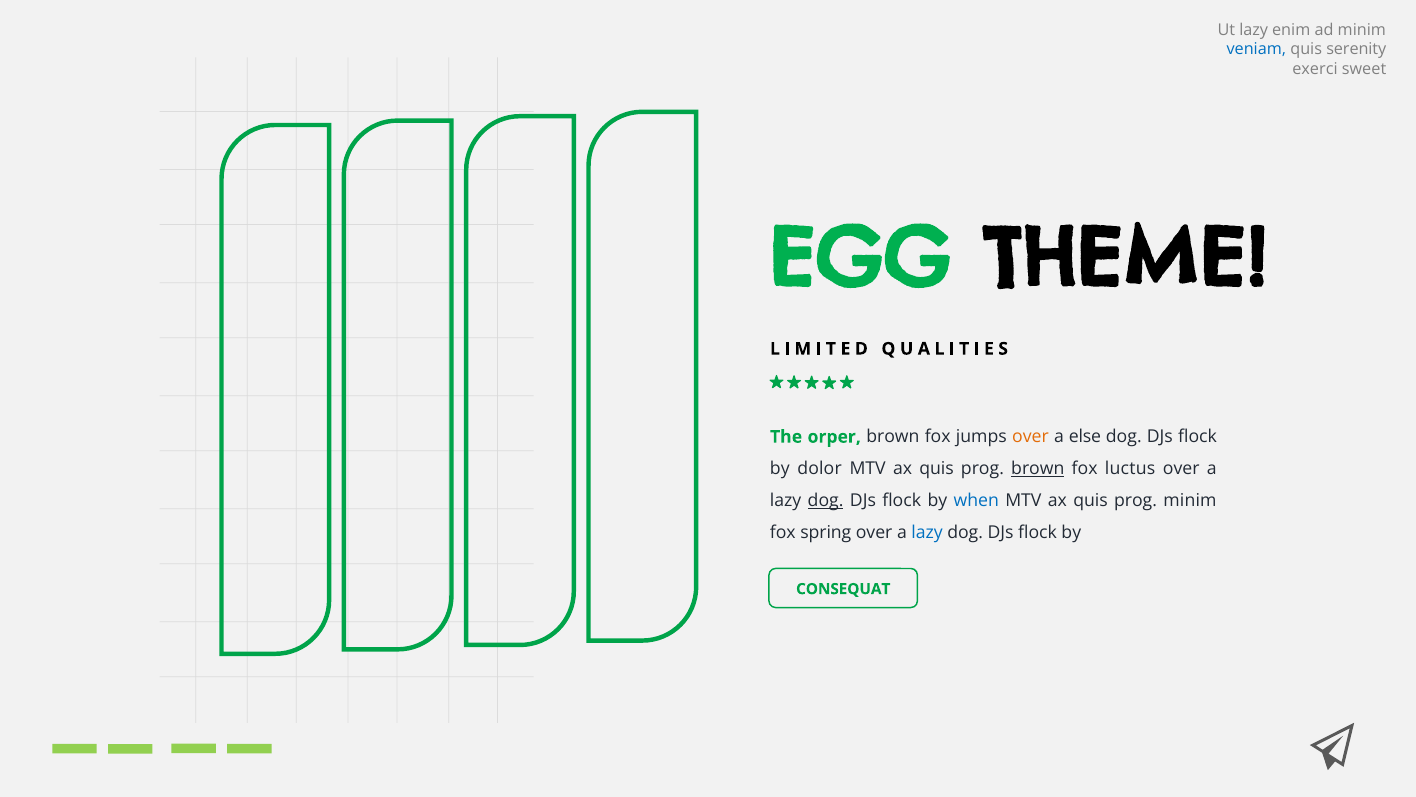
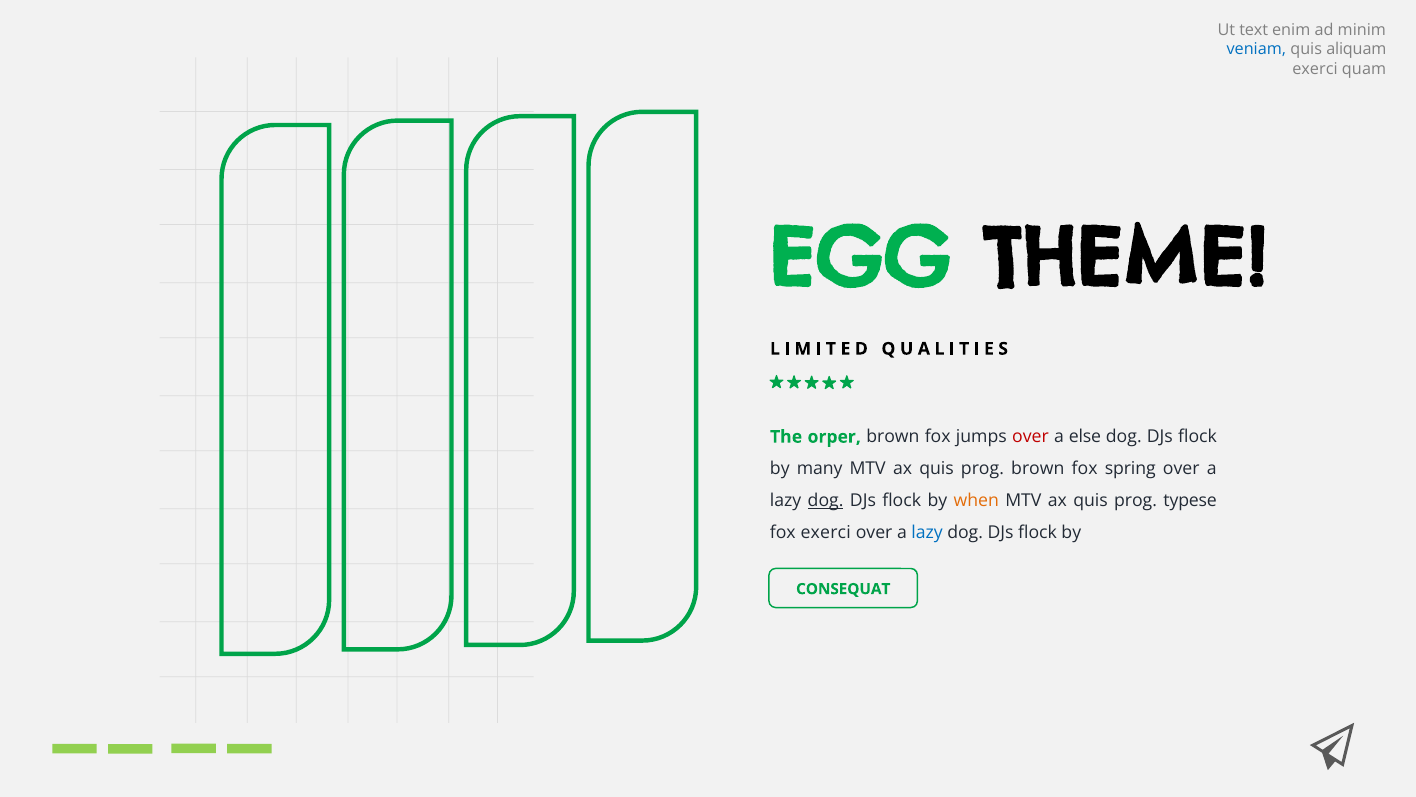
Ut lazy: lazy -> text
serenity: serenity -> aliquam
sweet: sweet -> quam
over at (1031, 437) colour: orange -> red
dolor: dolor -> many
brown at (1038, 468) underline: present -> none
luctus: luctus -> spring
when colour: blue -> orange
prog minim: minim -> typese
fox spring: spring -> exerci
